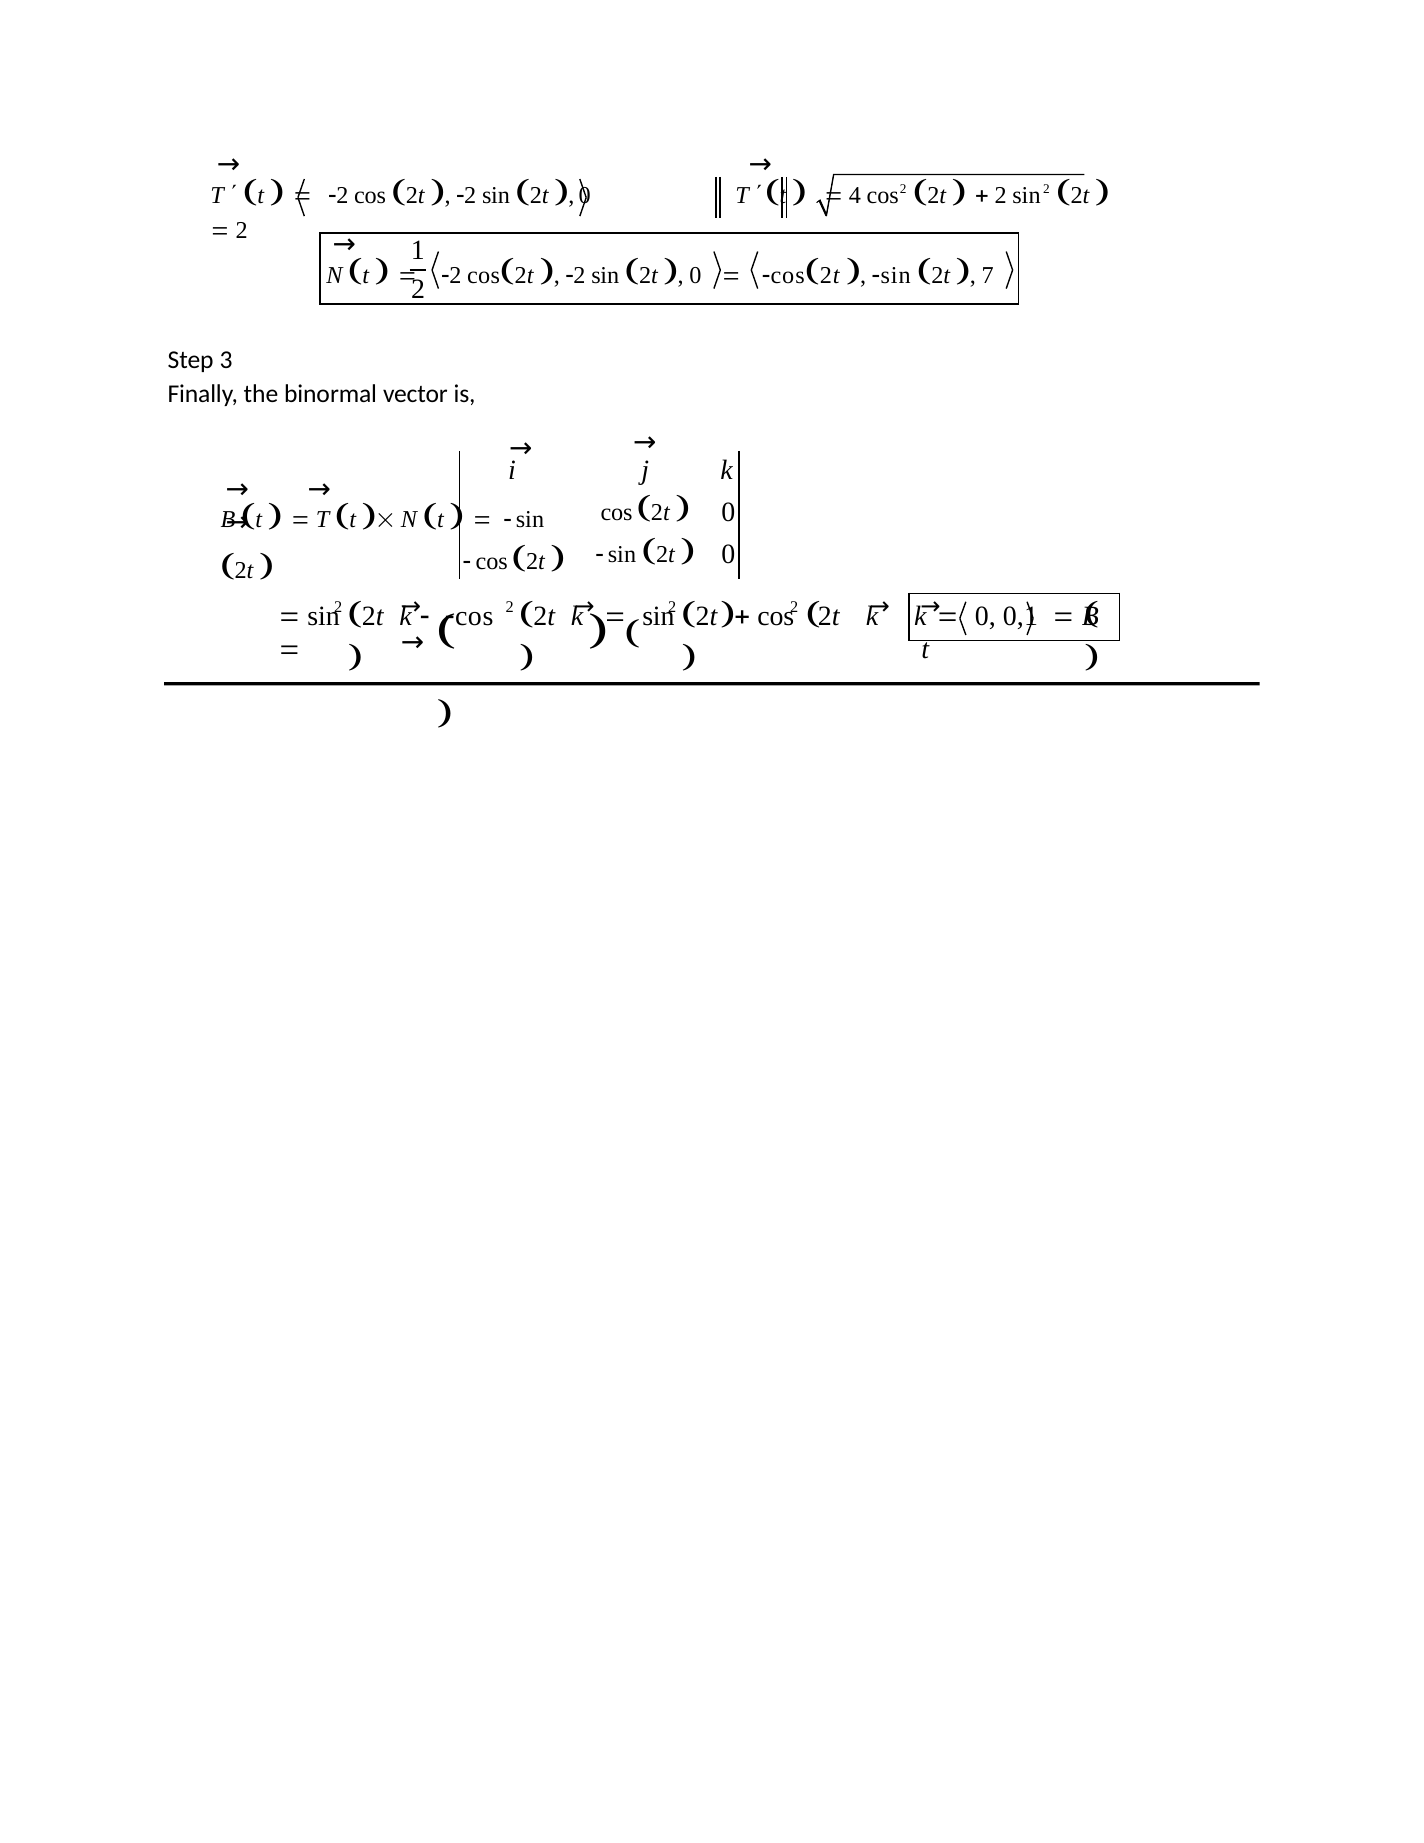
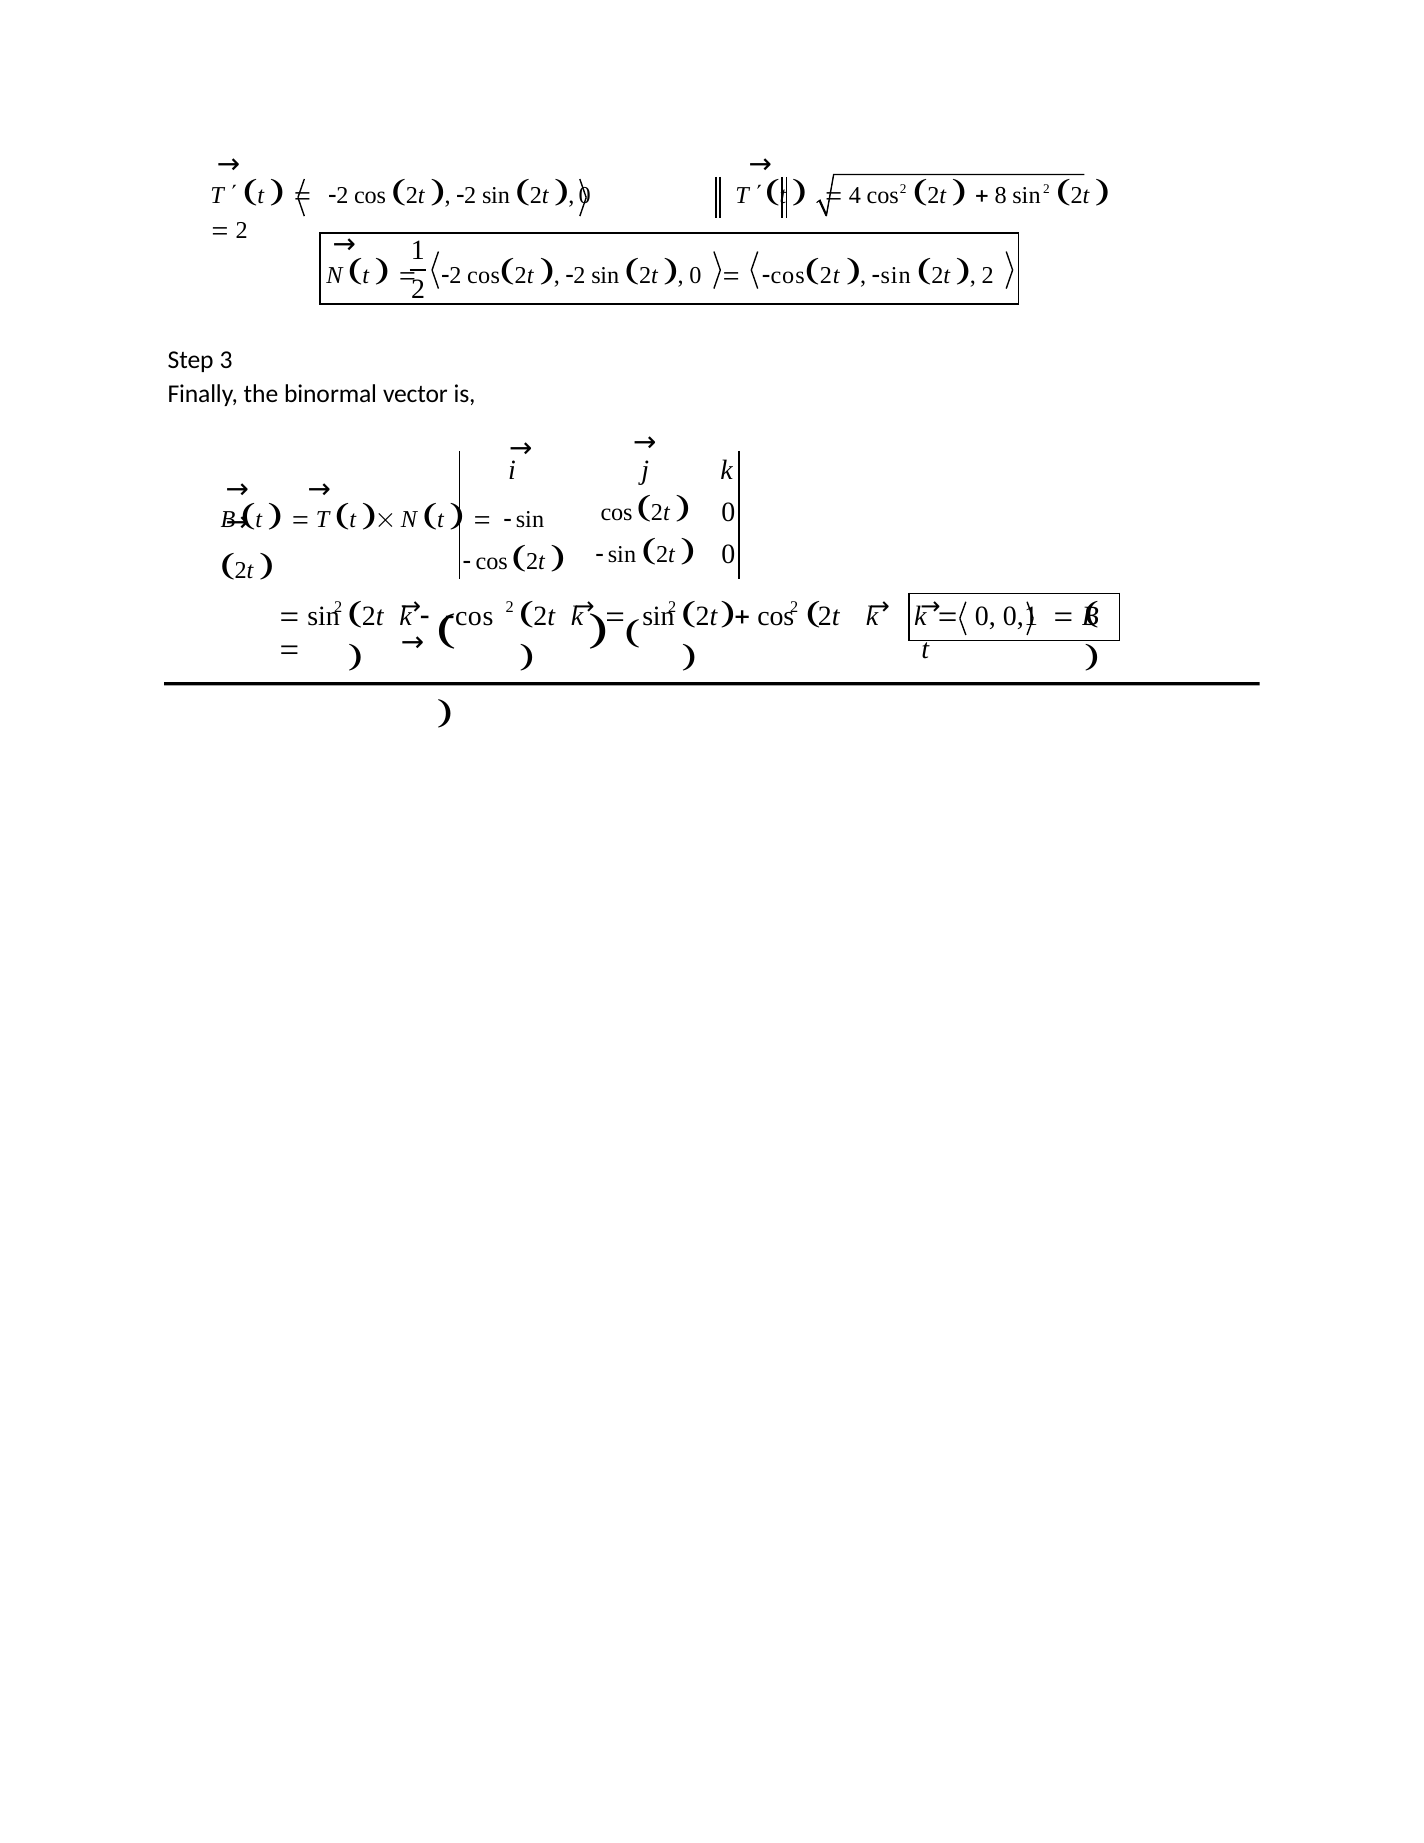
2 at (1001, 196): 2 -> 8
7 at (988, 275): 7 -> 2
